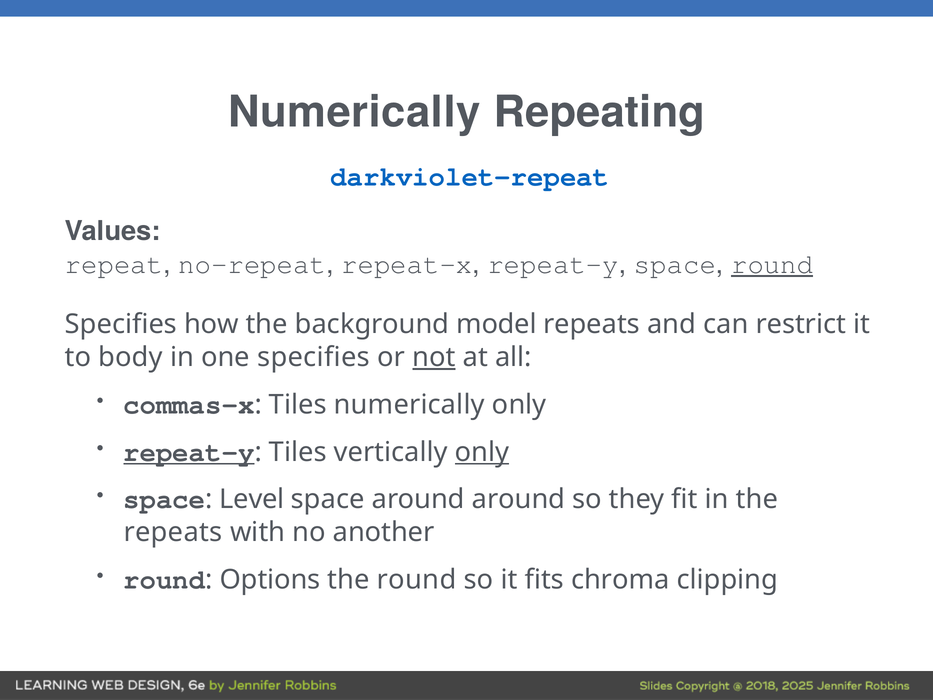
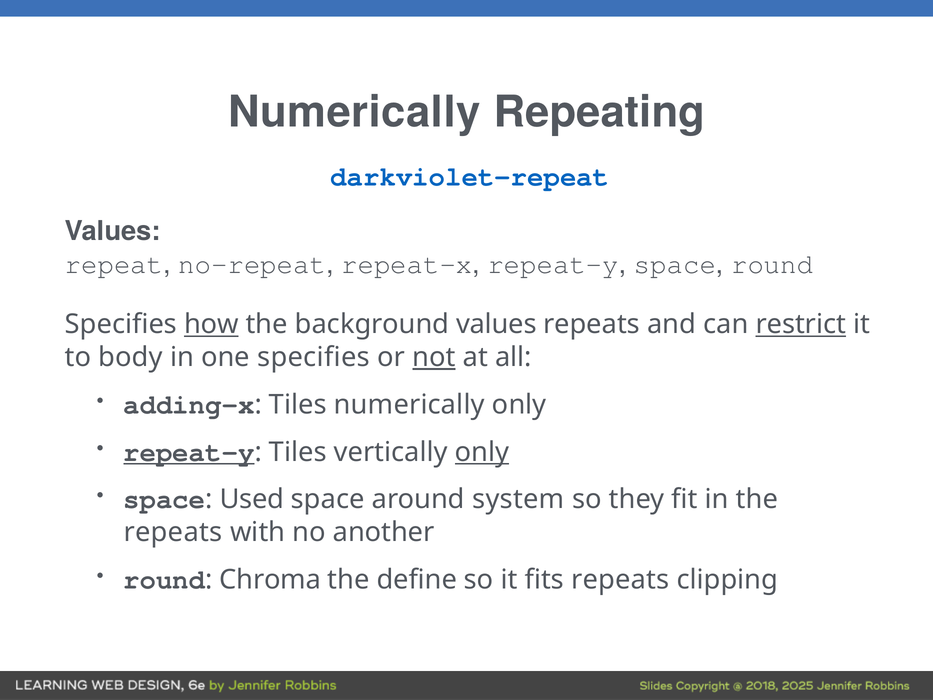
round at (772, 264) underline: present -> none
how underline: none -> present
background model: model -> values
restrict underline: none -> present
commas-x: commas-x -> adding-x
Level: Level -> Used
around around: around -> system
Options: Options -> Chroma
the round: round -> define
fits chroma: chroma -> repeats
